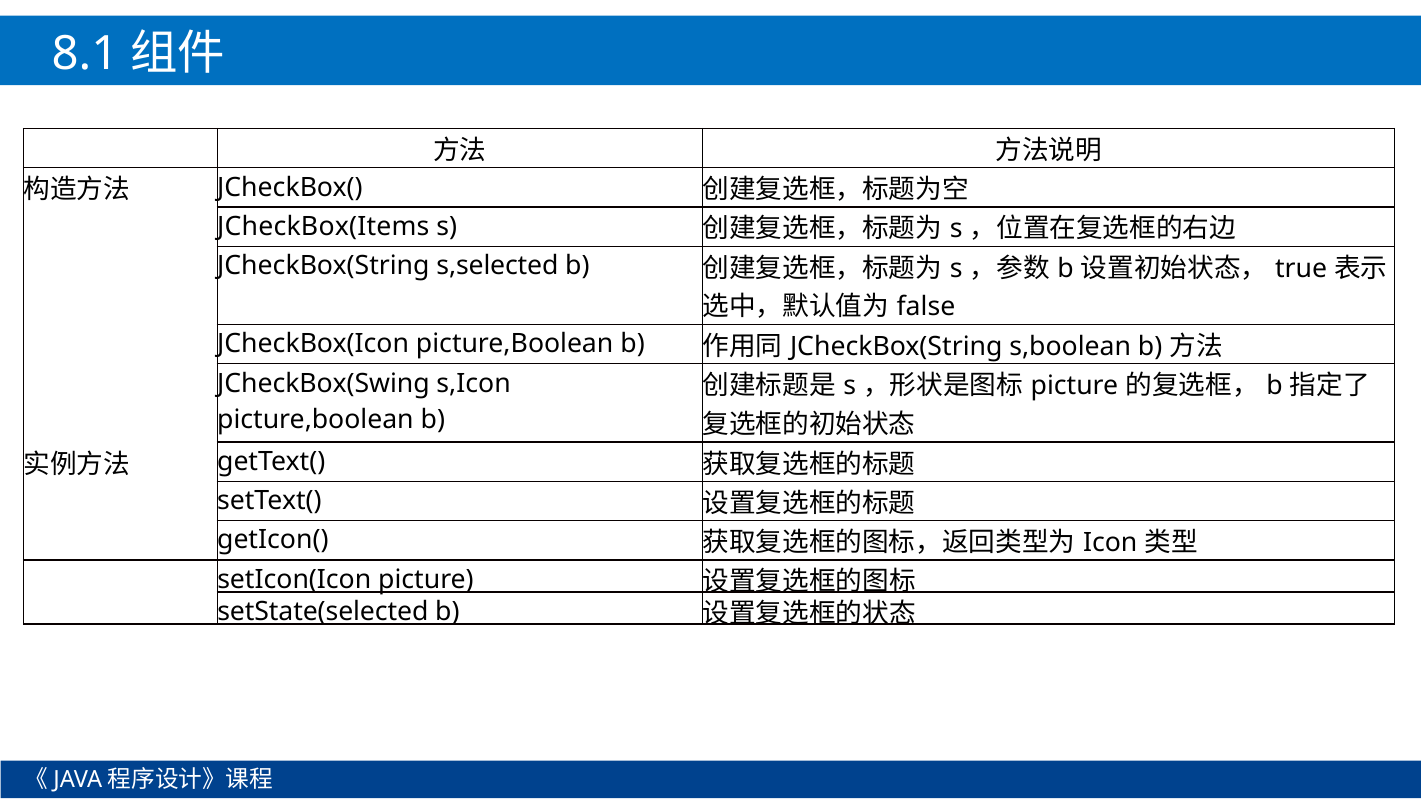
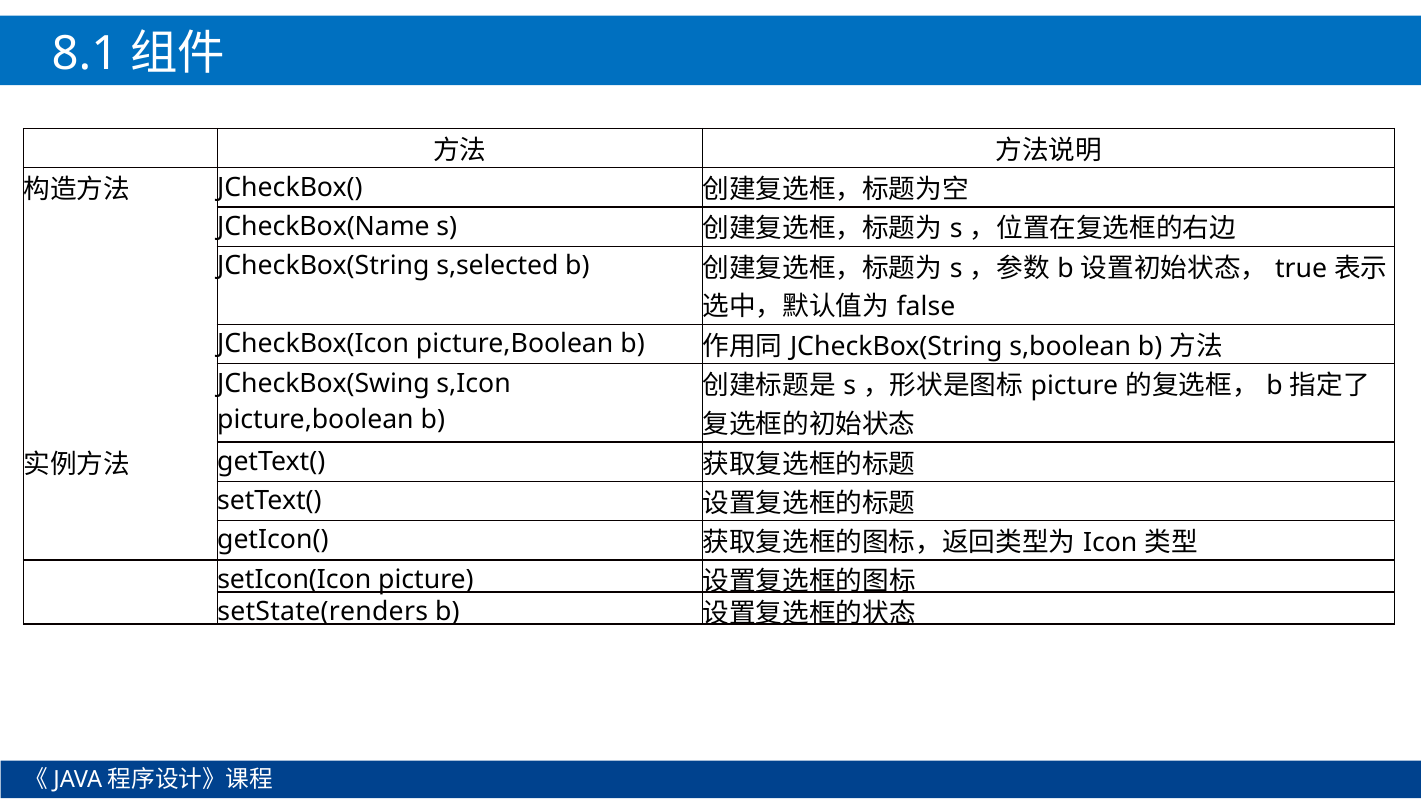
JCheckBox(Items: JCheckBox(Items -> JCheckBox(Name
setState(selected: setState(selected -> setState(renders
